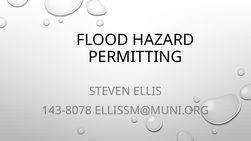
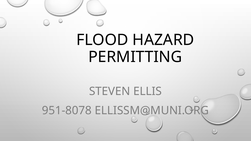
143-8078: 143-8078 -> 951-8078
